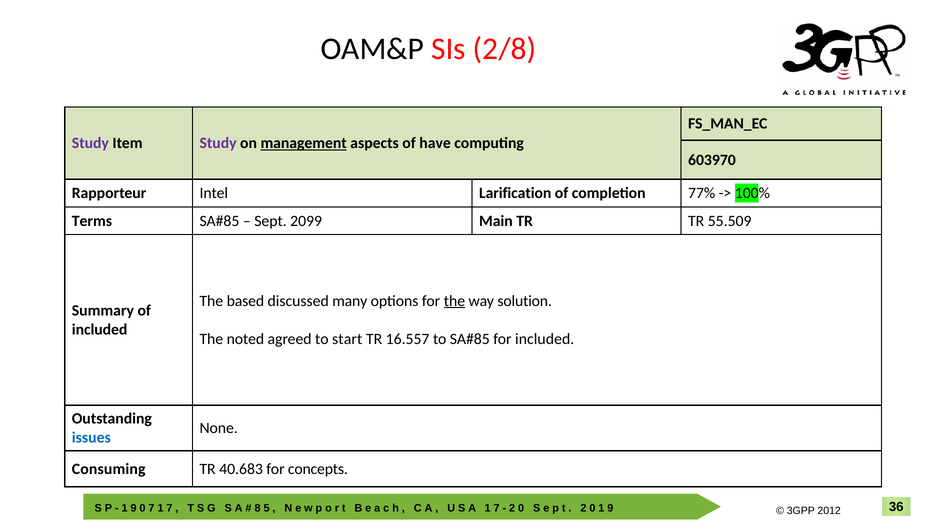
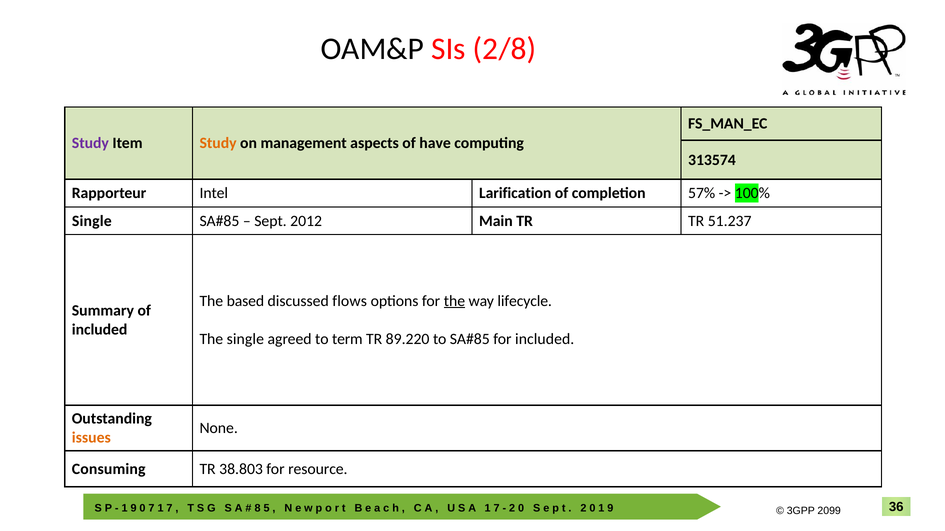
Study at (218, 143) colour: purple -> orange
management underline: present -> none
603970: 603970 -> 313574
77%: 77% -> 57%
Terms at (92, 221): Terms -> Single
Sept 2099: 2099 -> 2012
55.509: 55.509 -> 51.237
many: many -> flows
solution: solution -> lifecycle
The noted: noted -> single
start: start -> term
16.557: 16.557 -> 89.220
issues colour: blue -> orange
40.683: 40.683 -> 38.803
concepts: concepts -> resource
2012 at (829, 511): 2012 -> 2099
